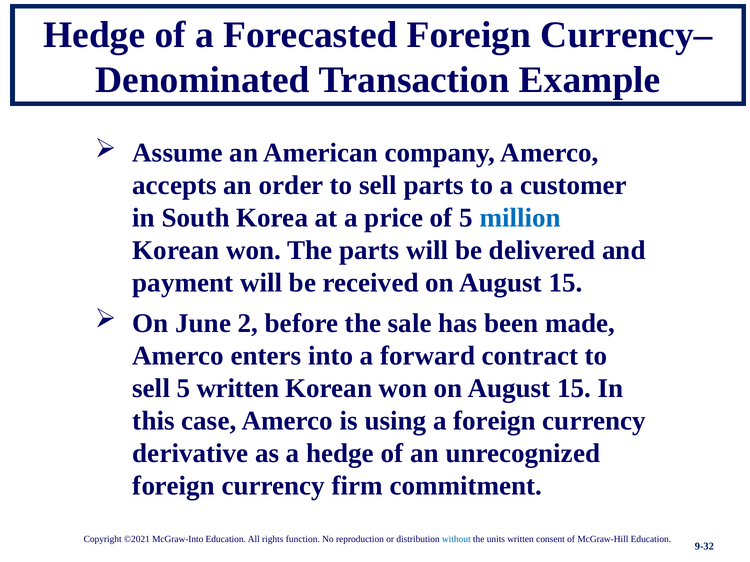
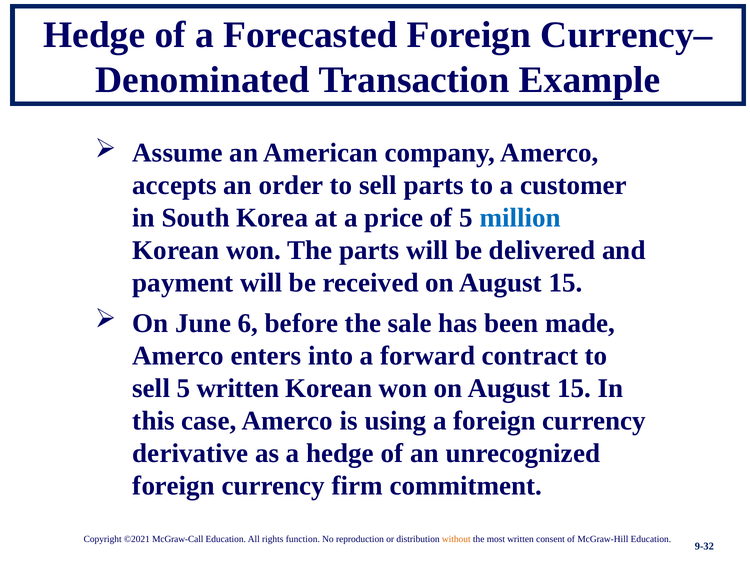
2: 2 -> 6
McGraw-Into: McGraw-Into -> McGraw-Call
without colour: blue -> orange
units: units -> most
